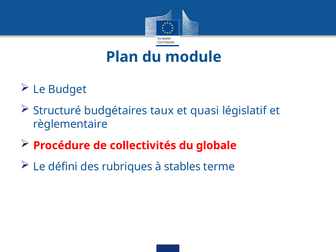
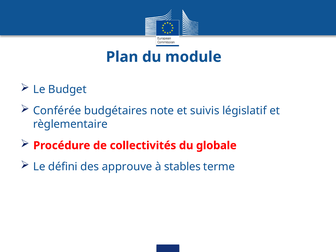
Structuré: Structuré -> Conférée
taux: taux -> note
quasi: quasi -> suivis
rubriques: rubriques -> approuve
